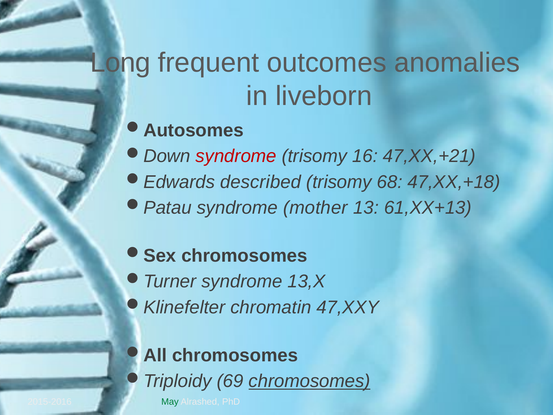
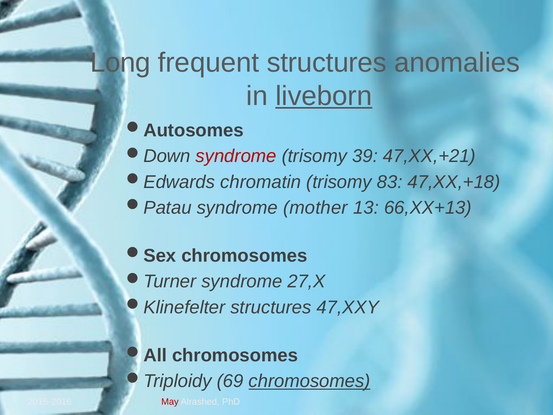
frequent outcomes: outcomes -> structures
liveborn underline: none -> present
16: 16 -> 39
described: described -> chromatin
68: 68 -> 83
61,XX+13: 61,XX+13 -> 66,XX+13
13,X: 13,X -> 27,X
chromatin at (271, 307): chromatin -> structures
May colour: green -> red
